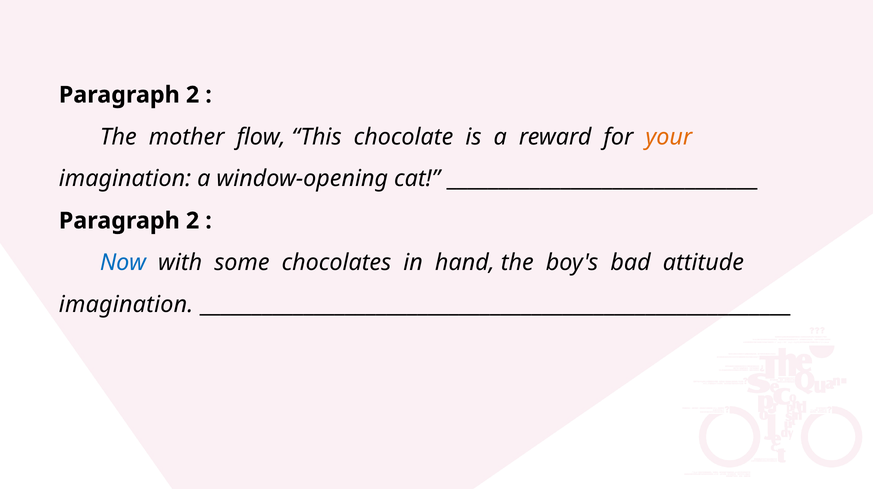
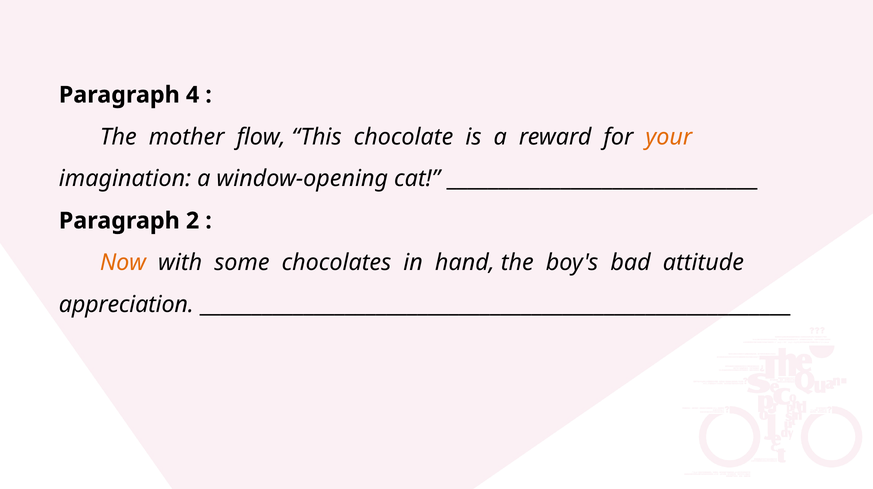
2 at (193, 95): 2 -> 4
Now colour: blue -> orange
imagination at (126, 305): imagination -> appreciation
